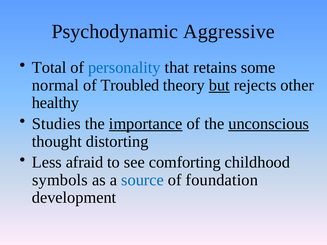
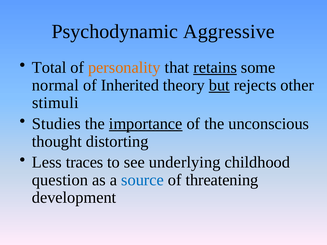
personality colour: blue -> orange
retains underline: none -> present
Troubled: Troubled -> Inherited
healthy: healthy -> stimuli
unconscious underline: present -> none
afraid: afraid -> traces
comforting: comforting -> underlying
symbols: symbols -> question
foundation: foundation -> threatening
